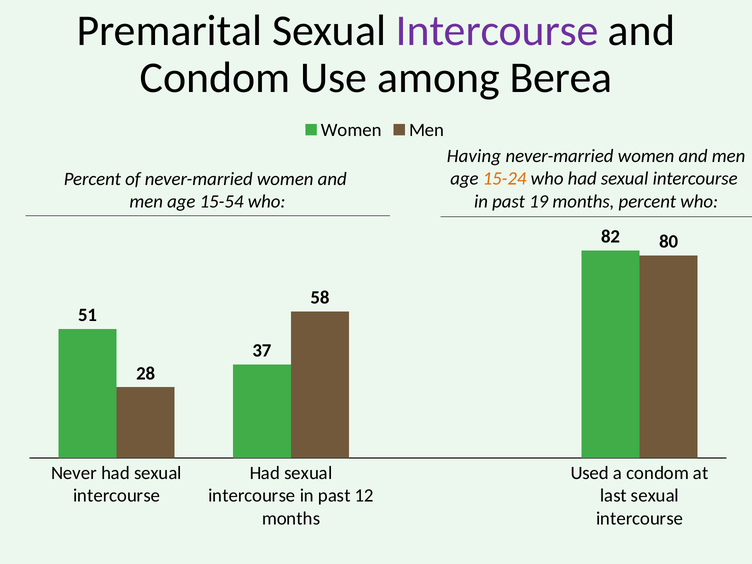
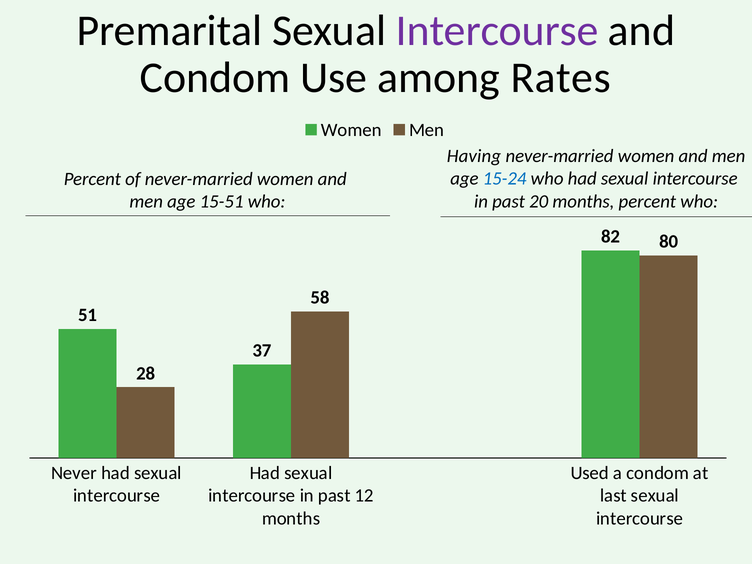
Berea: Berea -> Rates
15-24 colour: orange -> blue
19: 19 -> 20
15-54: 15-54 -> 15-51
